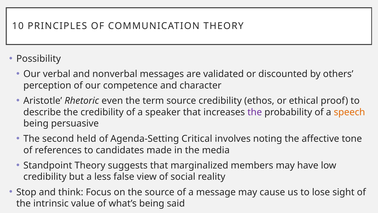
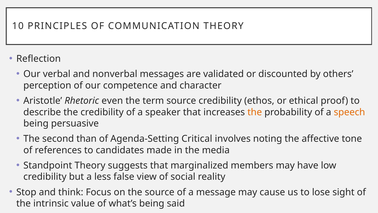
Possibility: Possibility -> Reflection
the at (255, 112) colour: purple -> orange
held: held -> than
